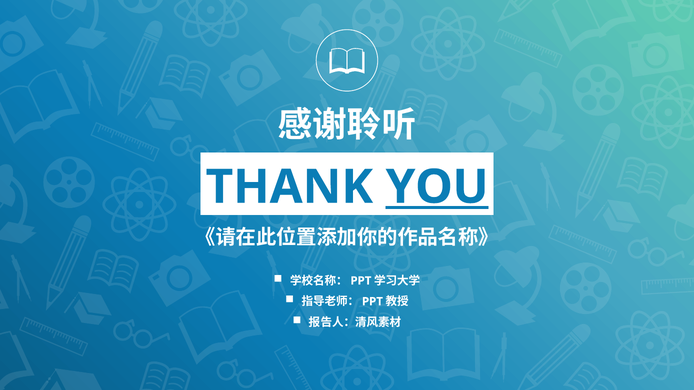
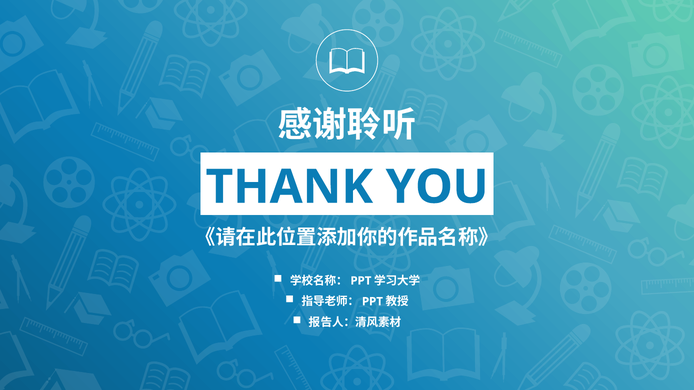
YOU underline: present -> none
